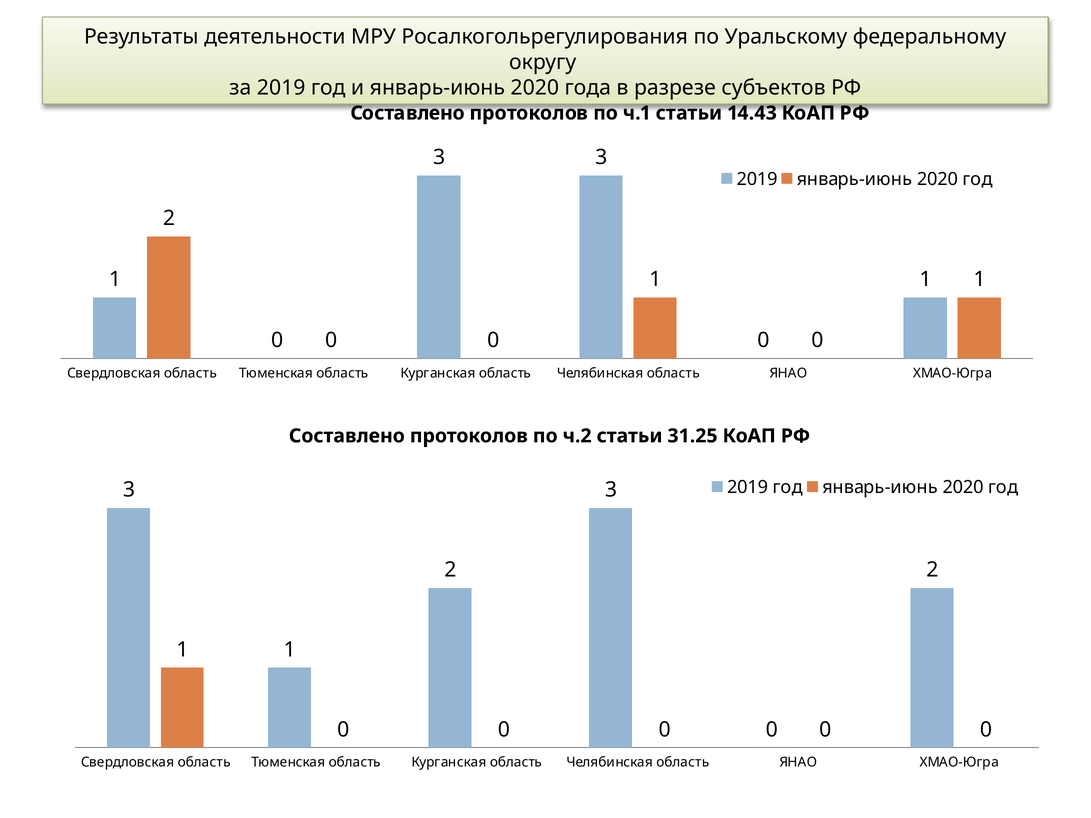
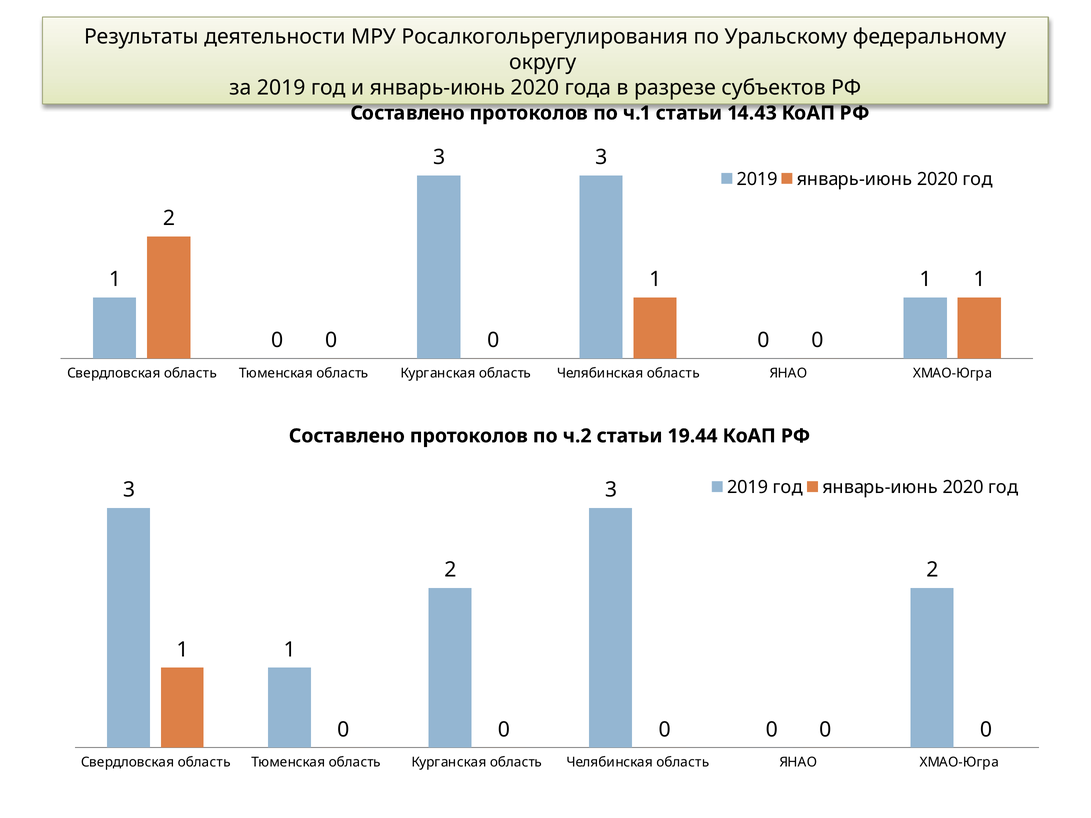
31.25: 31.25 -> 19.44
